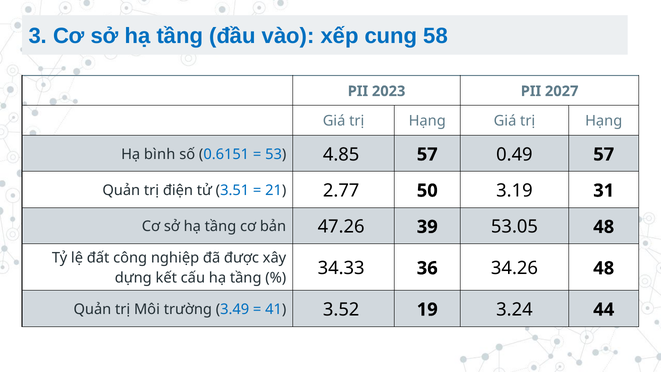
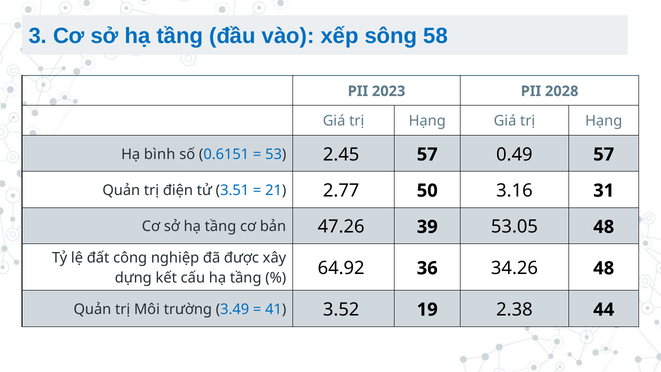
cung: cung -> sông
2027: 2027 -> 2028
4.85: 4.85 -> 2.45
3.19: 3.19 -> 3.16
34.33: 34.33 -> 64.92
3.24: 3.24 -> 2.38
